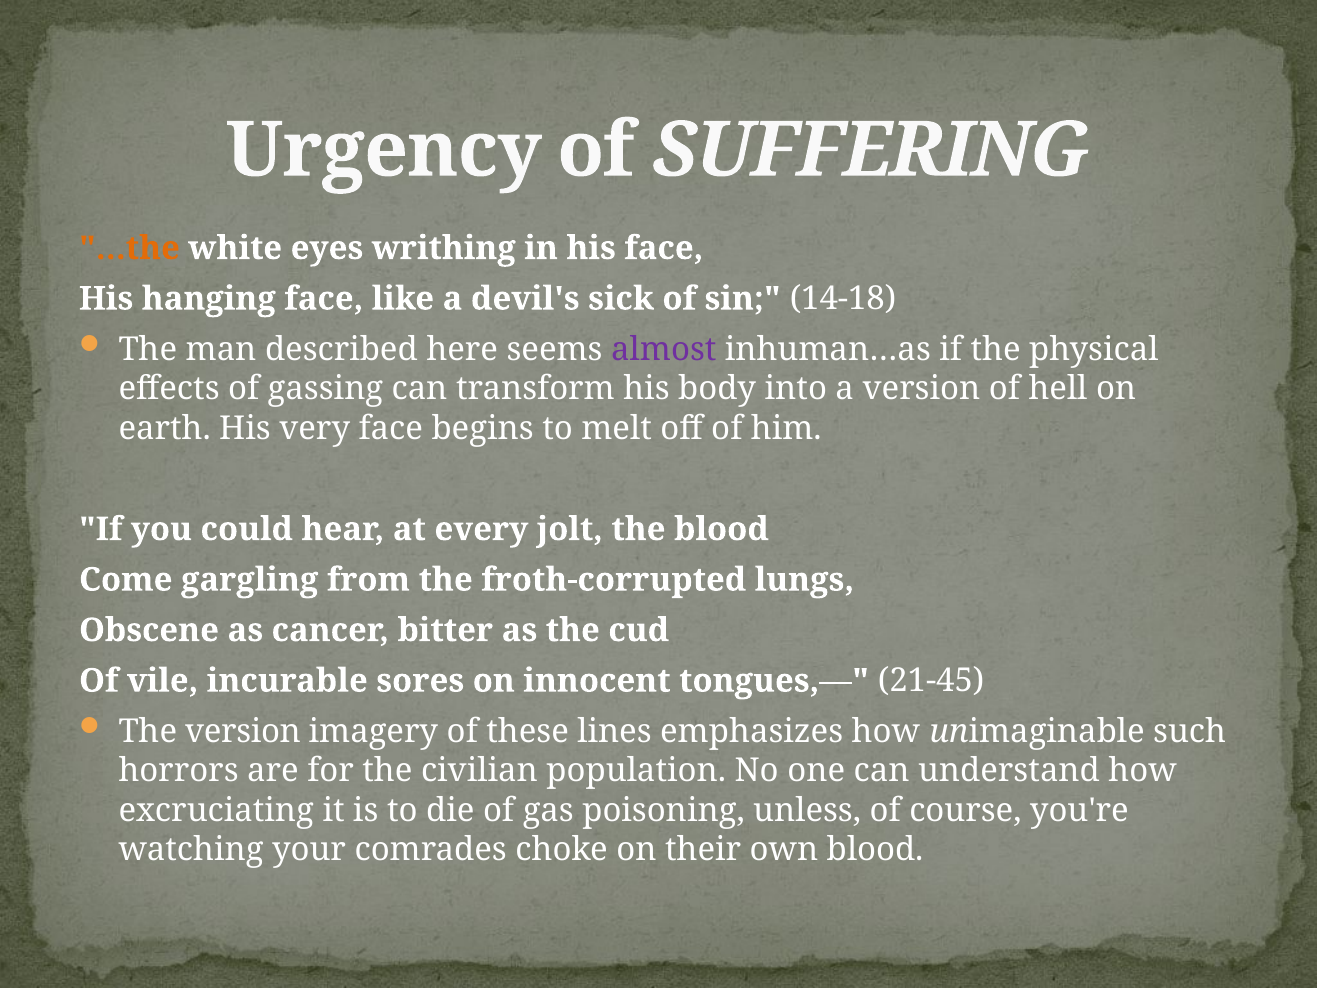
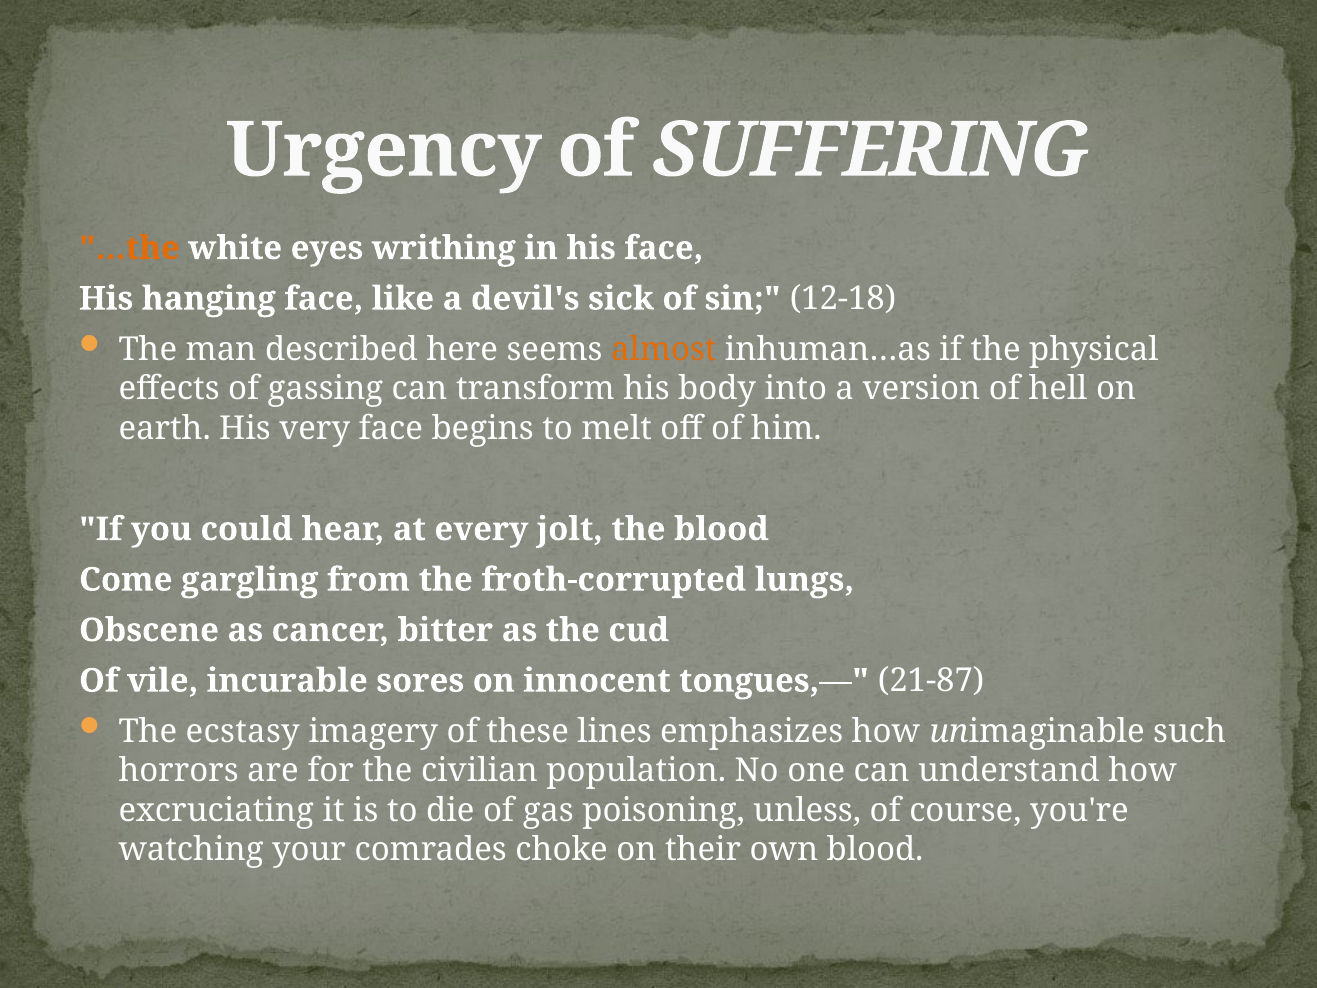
14-18: 14-18 -> 12-18
almost colour: purple -> orange
21-45: 21-45 -> 21-87
The version: version -> ecstasy
